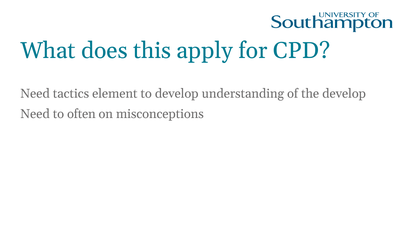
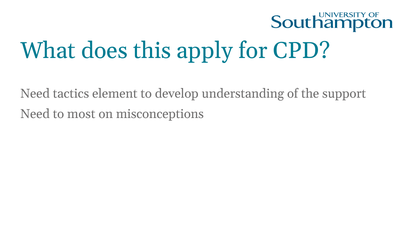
the develop: develop -> support
often: often -> most
